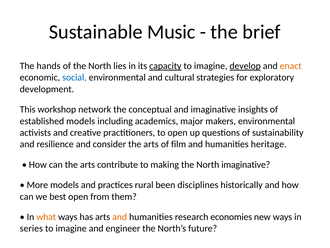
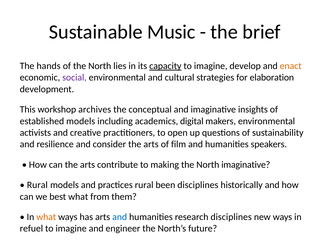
develop underline: present -> none
social colour: blue -> purple
exploratory: exploratory -> elaboration
network: network -> archives
major: major -> digital
heritage: heritage -> speakers
More at (37, 185): More -> Rural
best open: open -> what
and at (120, 217) colour: orange -> blue
research economies: economies -> disciplines
series: series -> refuel
